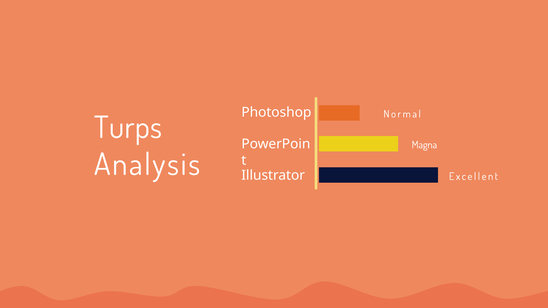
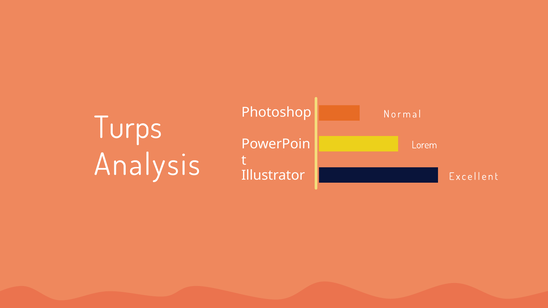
Magna: Magna -> Lorem
